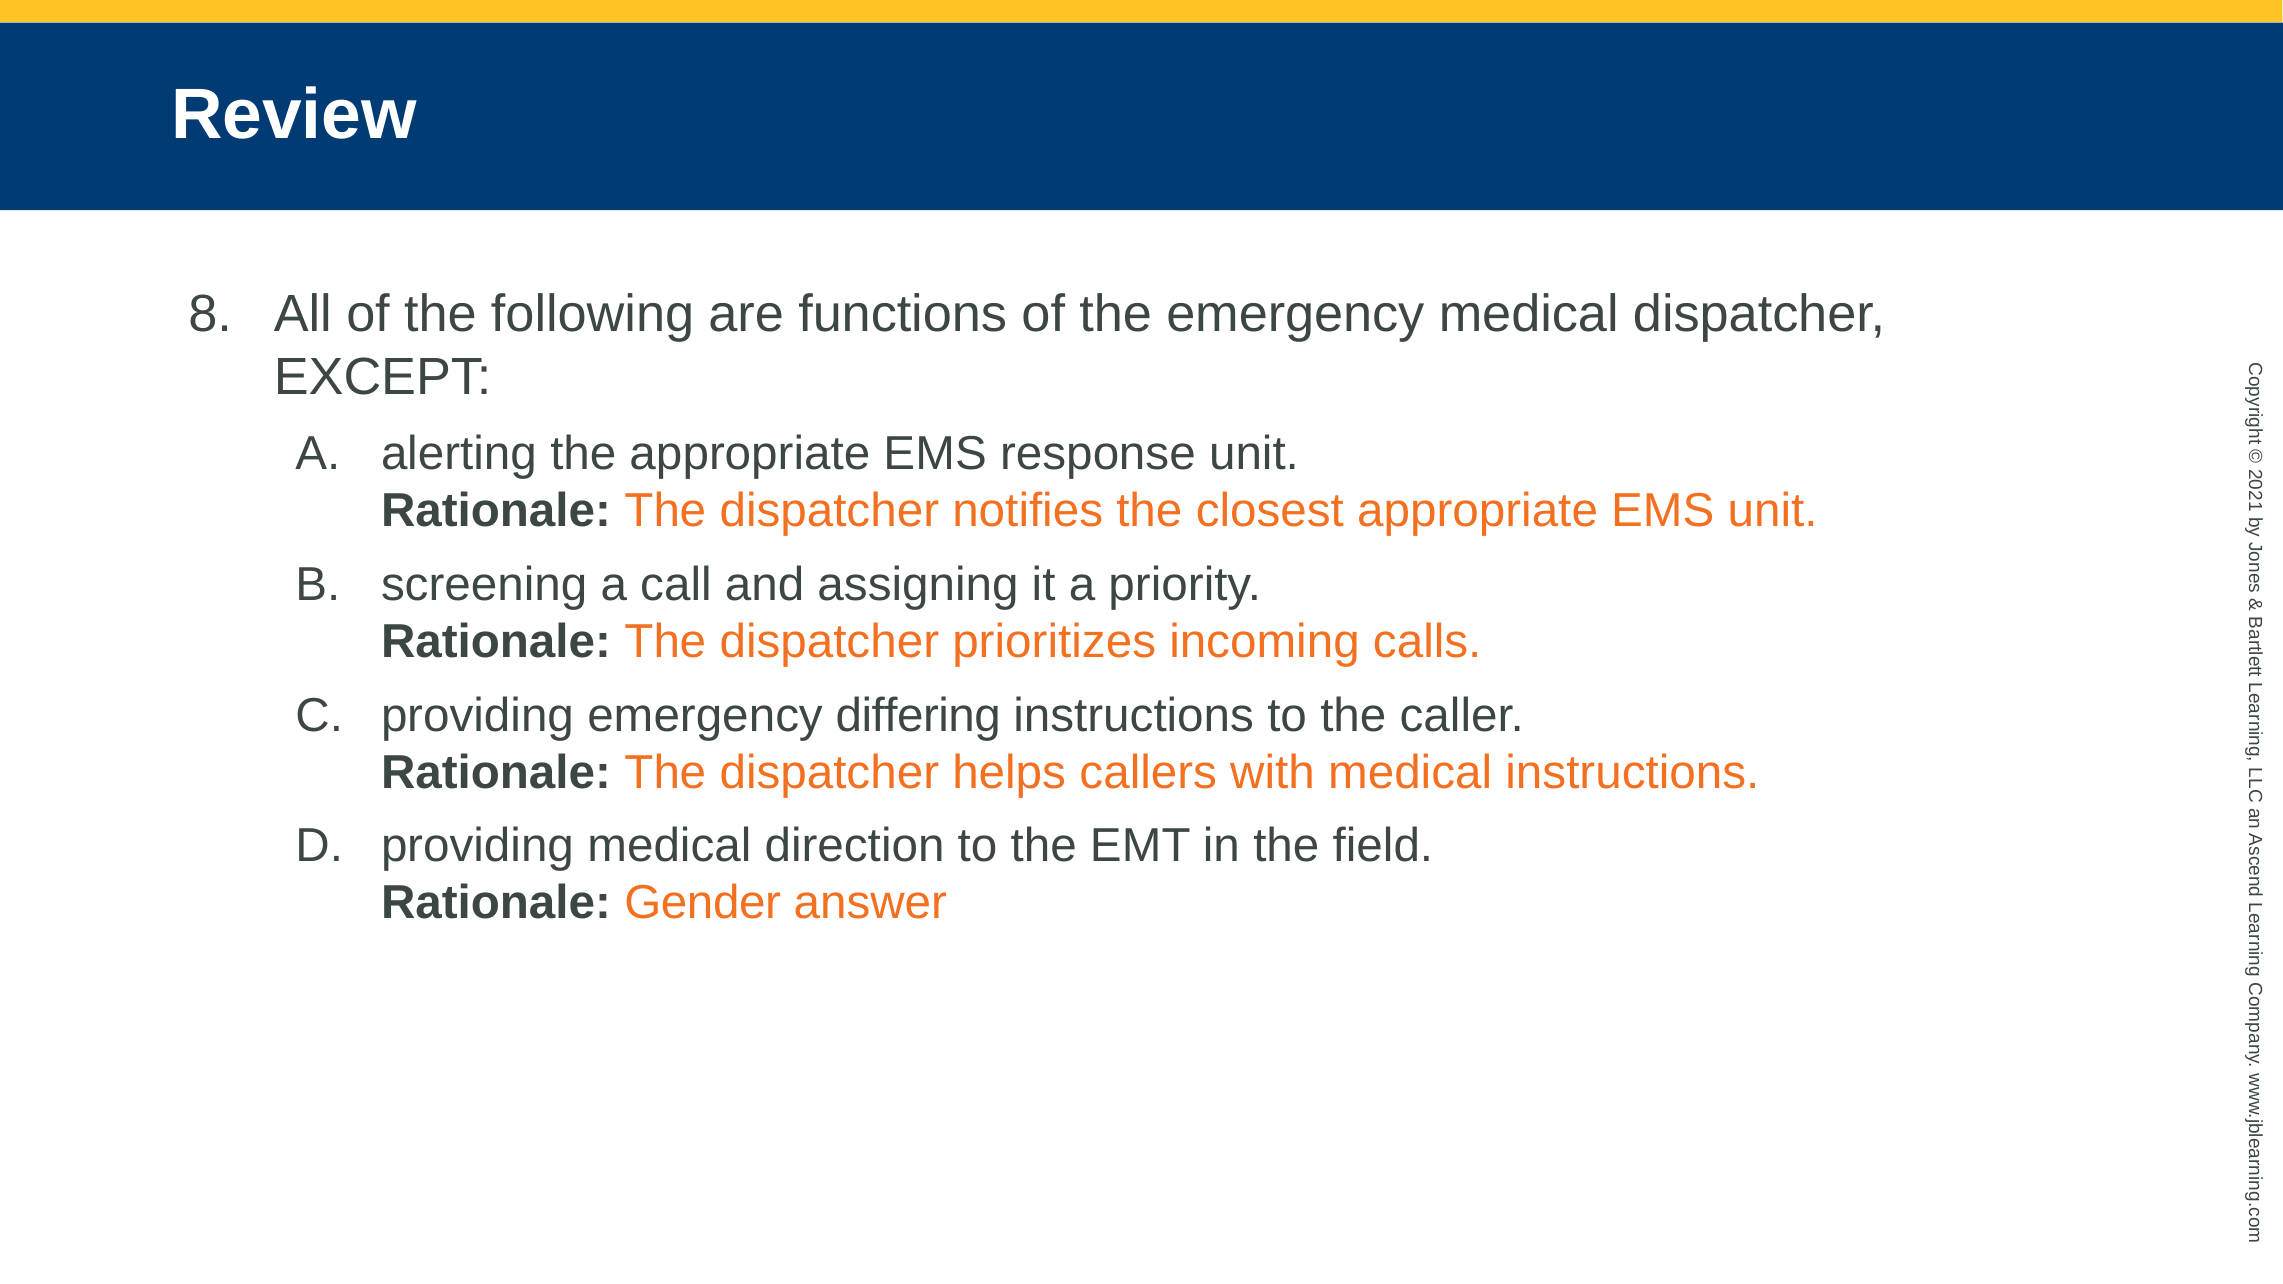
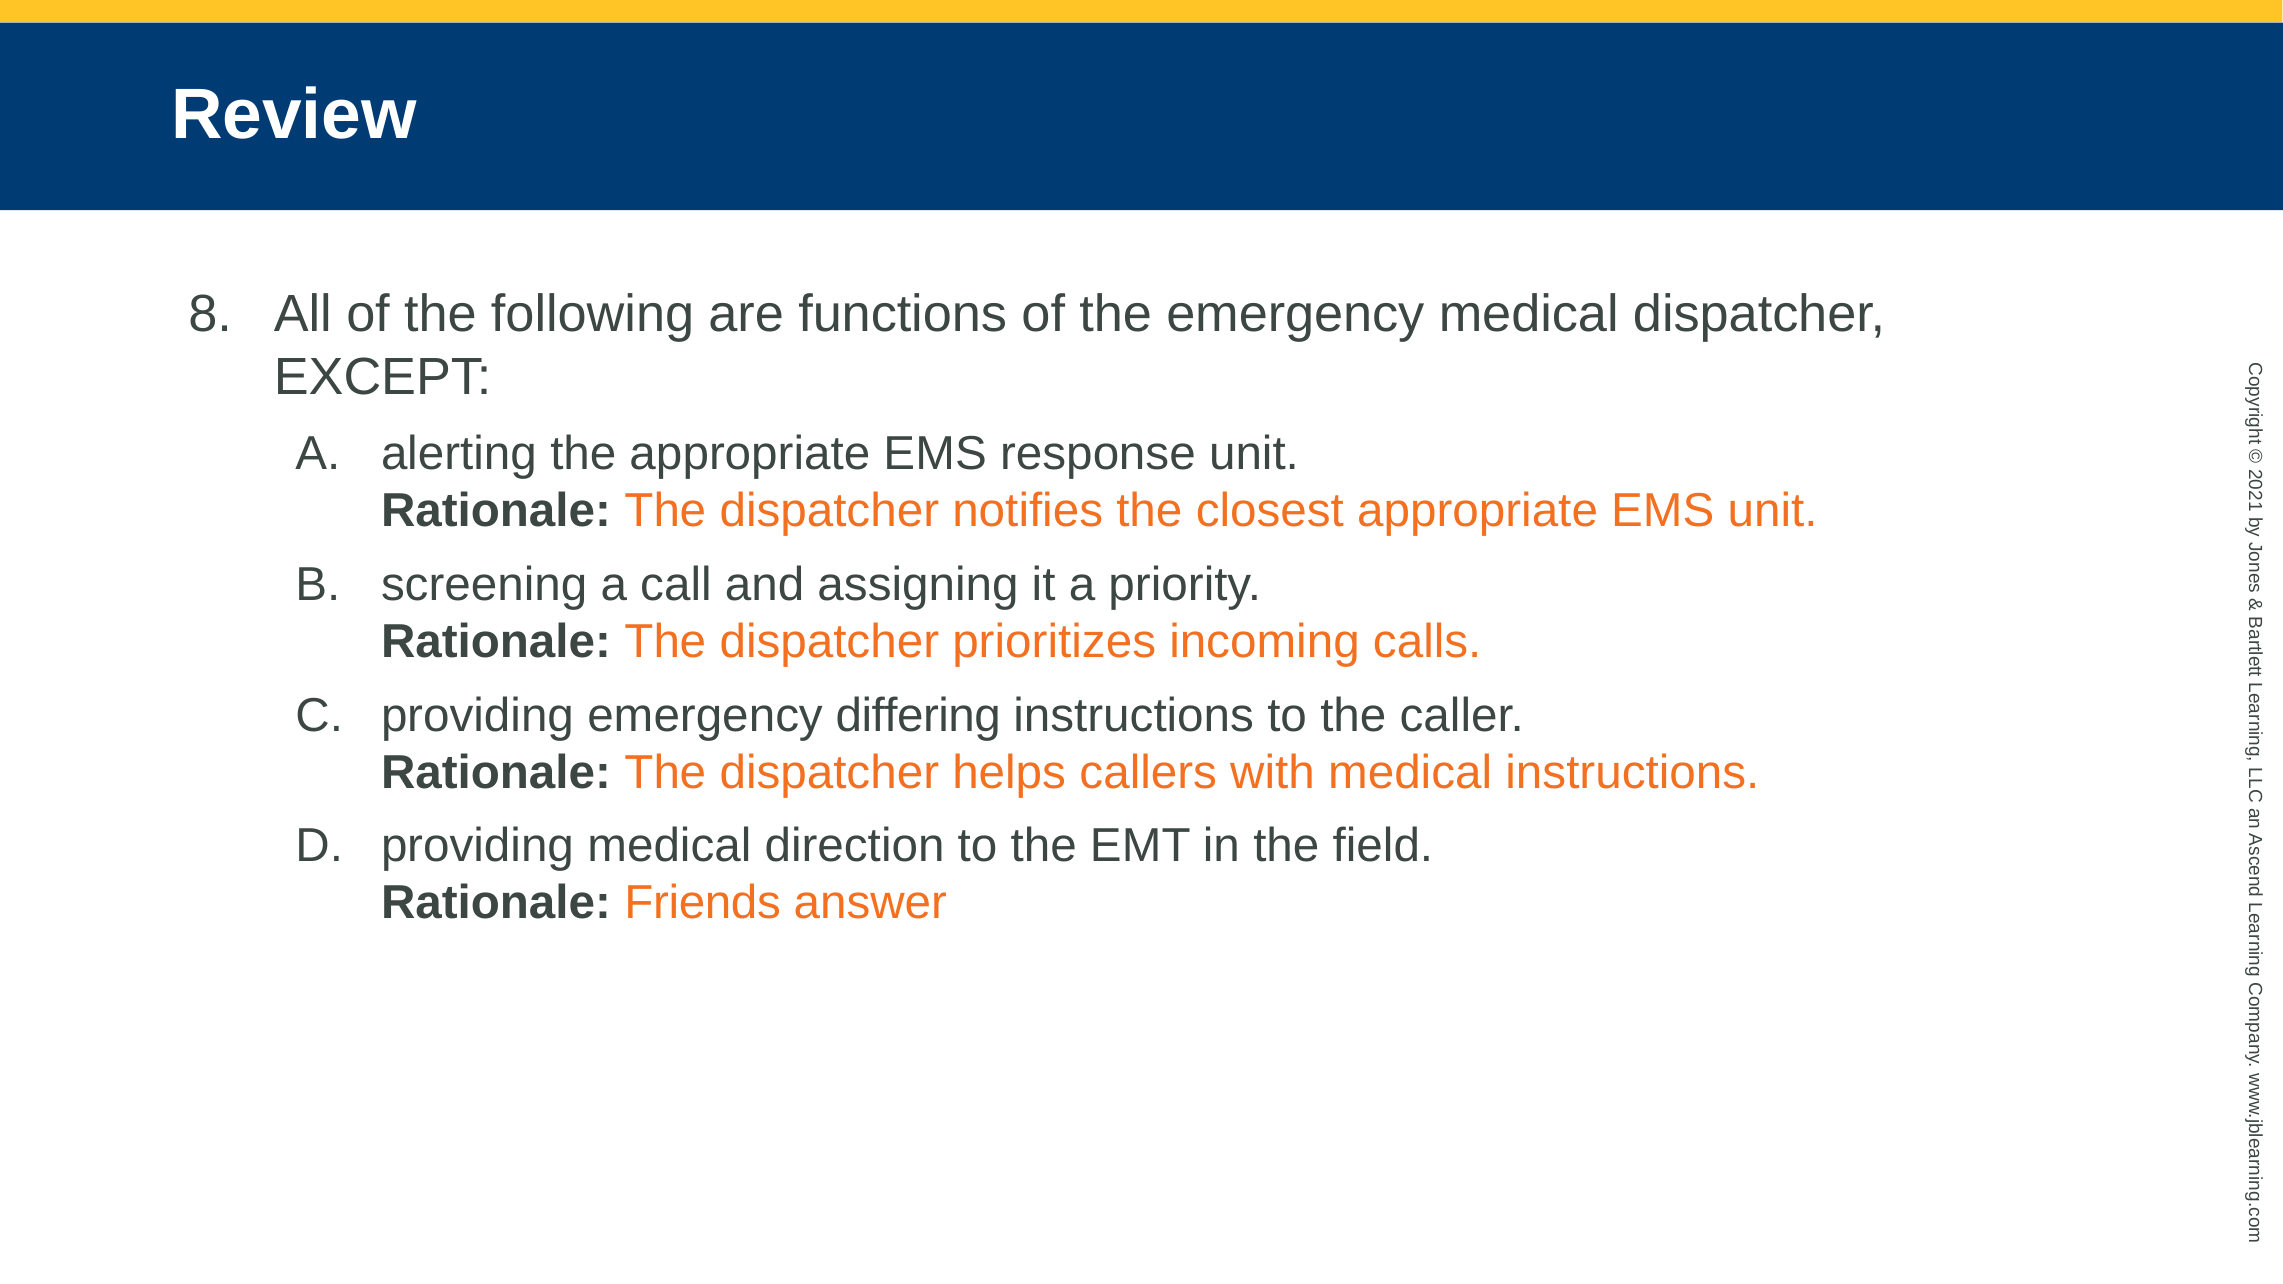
Gender: Gender -> Friends
